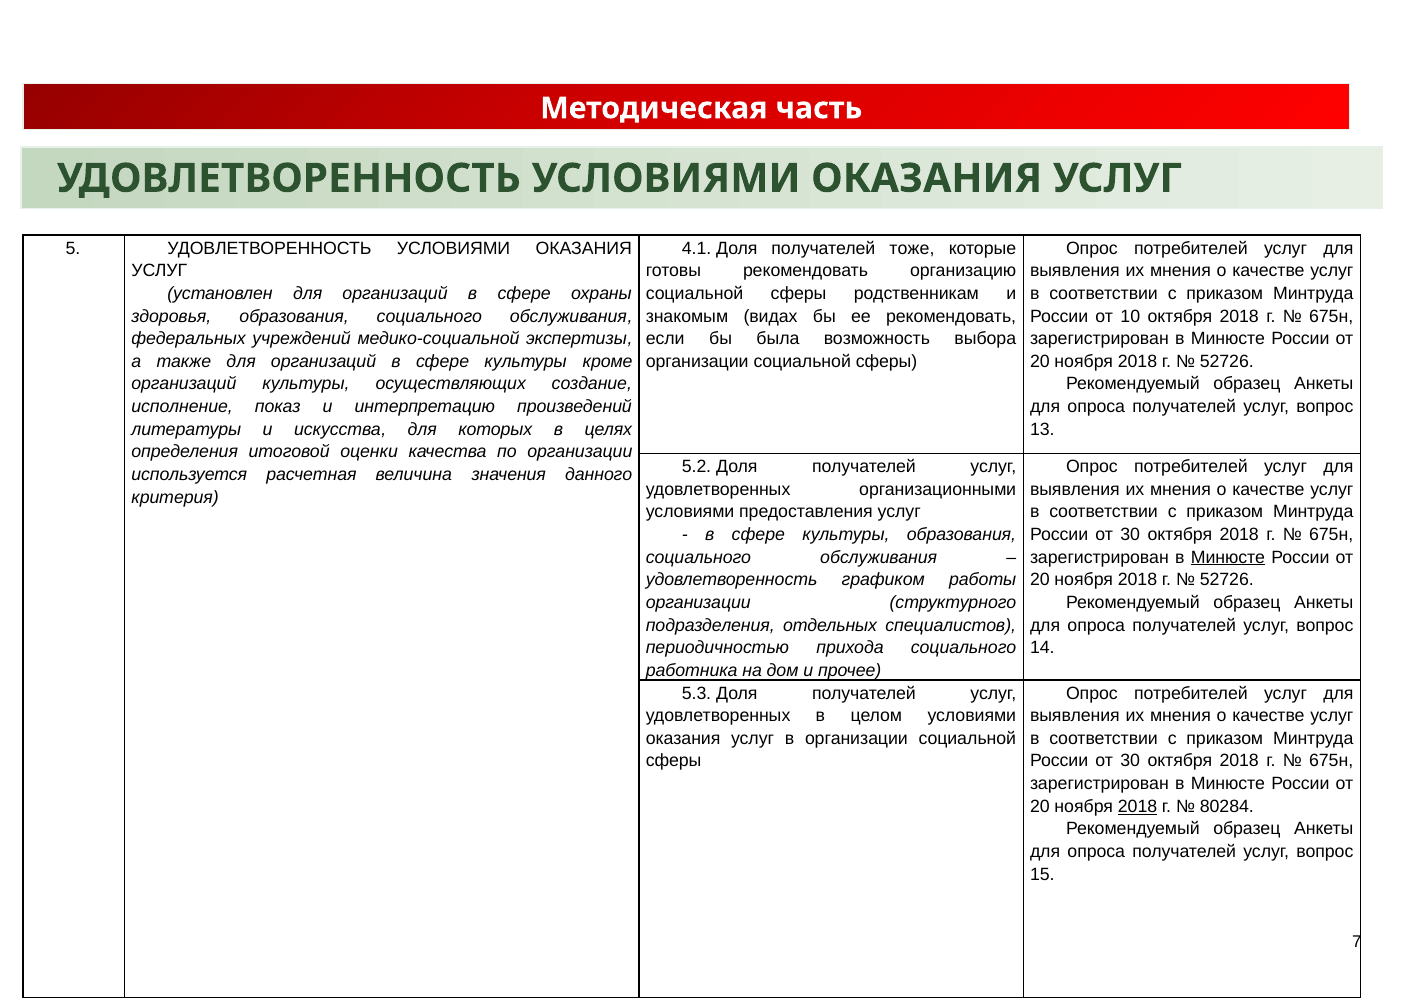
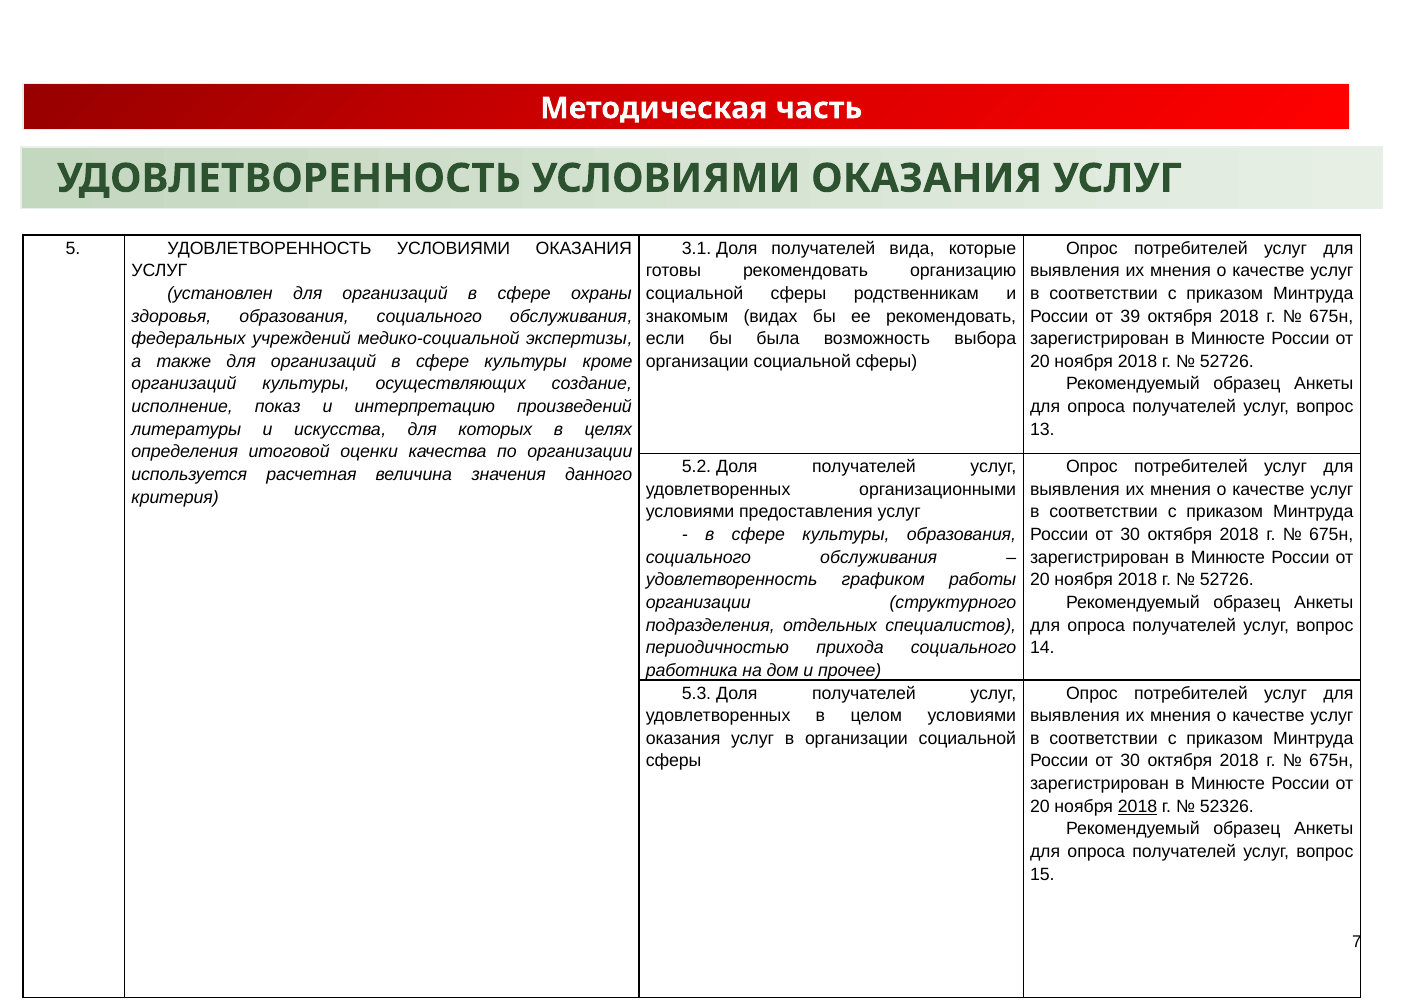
4.1: 4.1 -> 3.1
тоже: тоже -> вида
10: 10 -> 39
Минюсте at (1228, 557) underline: present -> none
80284: 80284 -> 52326
